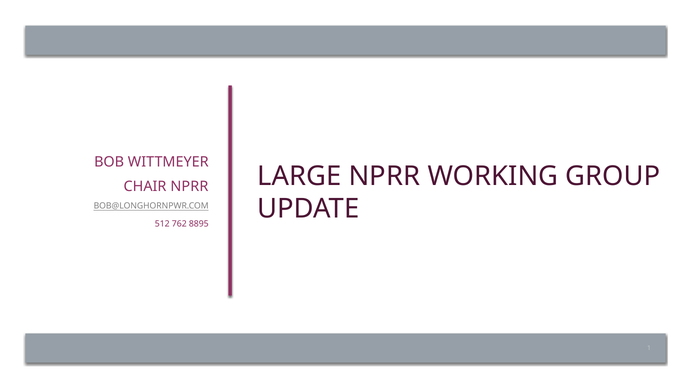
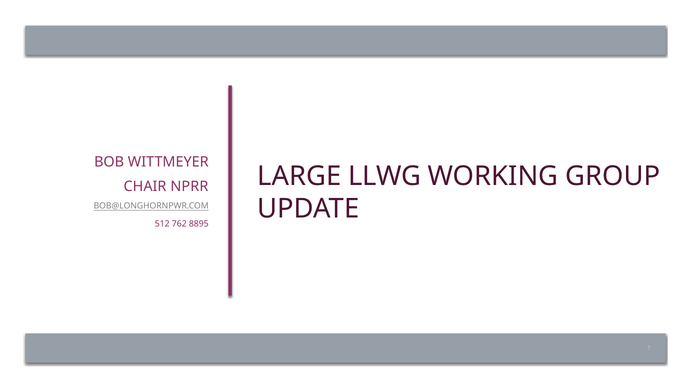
LARGE NPRR: NPRR -> LLWG
